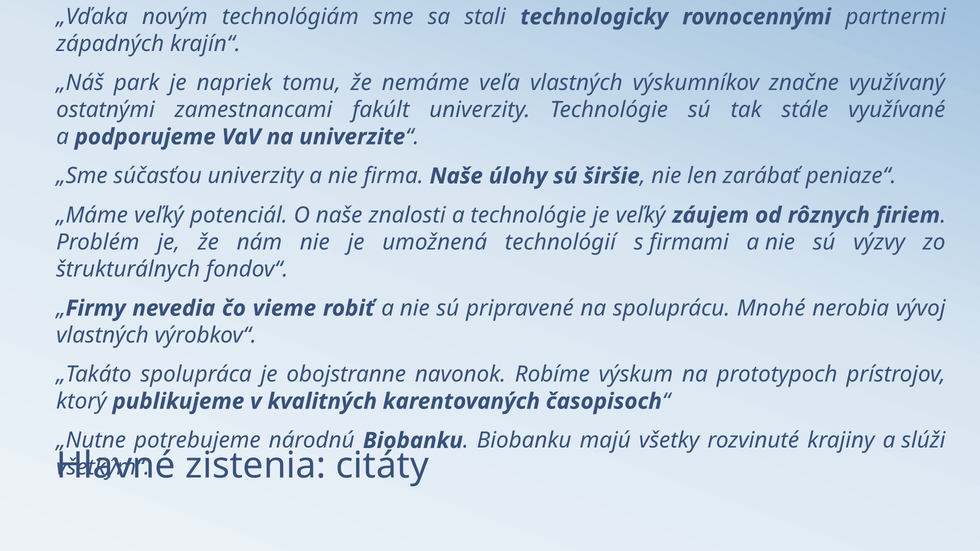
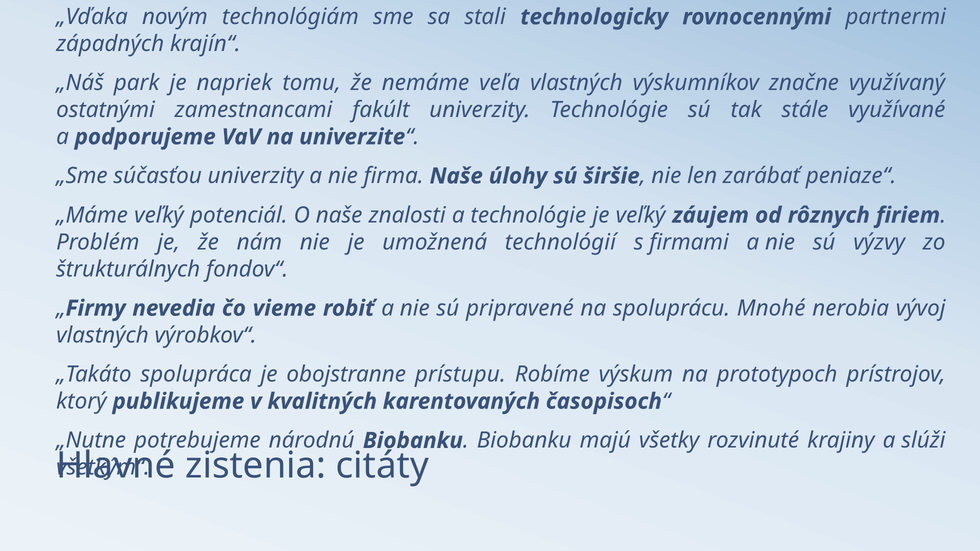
navonok: navonok -> prístupu
